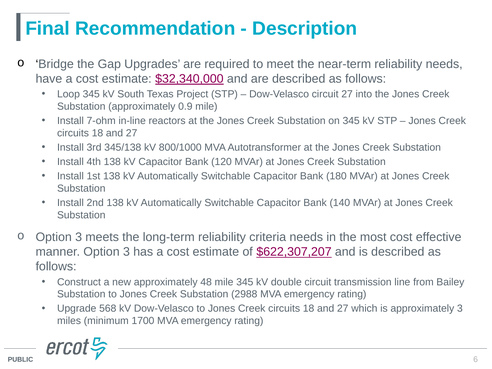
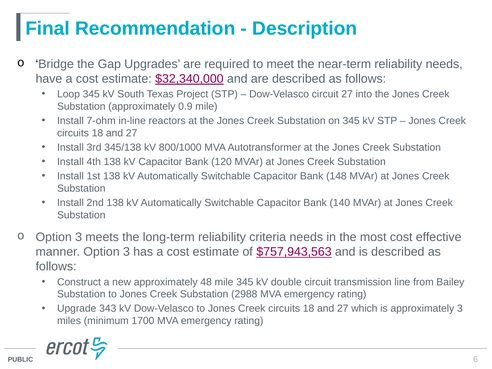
180: 180 -> 148
$622,307,207: $622,307,207 -> $757,943,563
568: 568 -> 343
